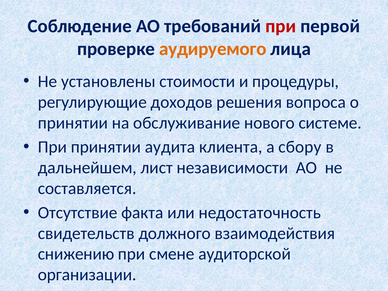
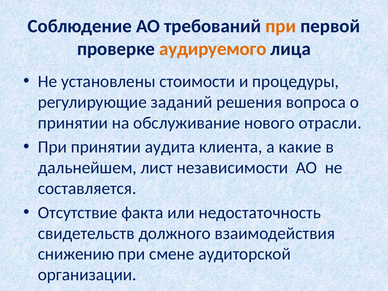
при at (281, 26) colour: red -> orange
доходов: доходов -> заданий
системе: системе -> отрасли
сбору: сбору -> какие
